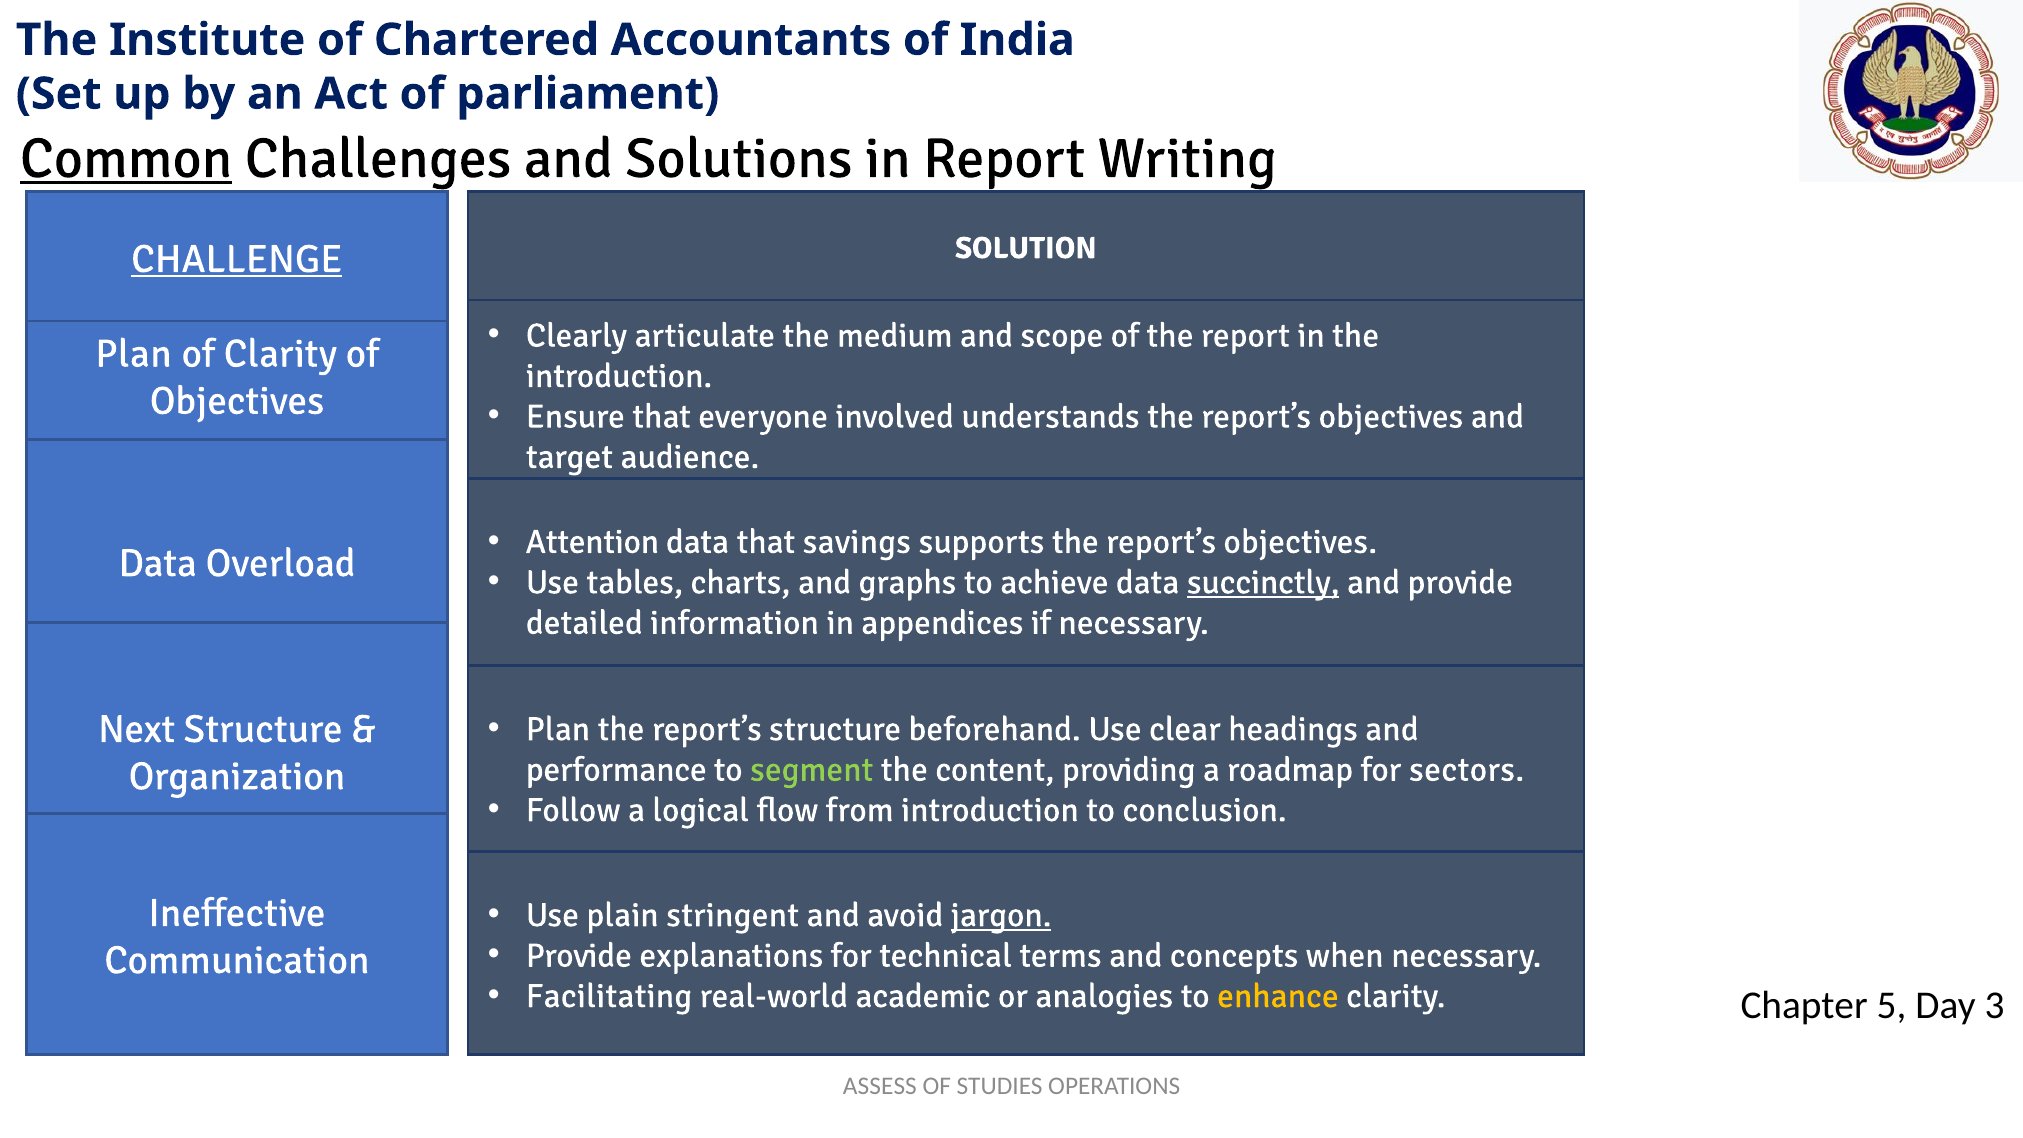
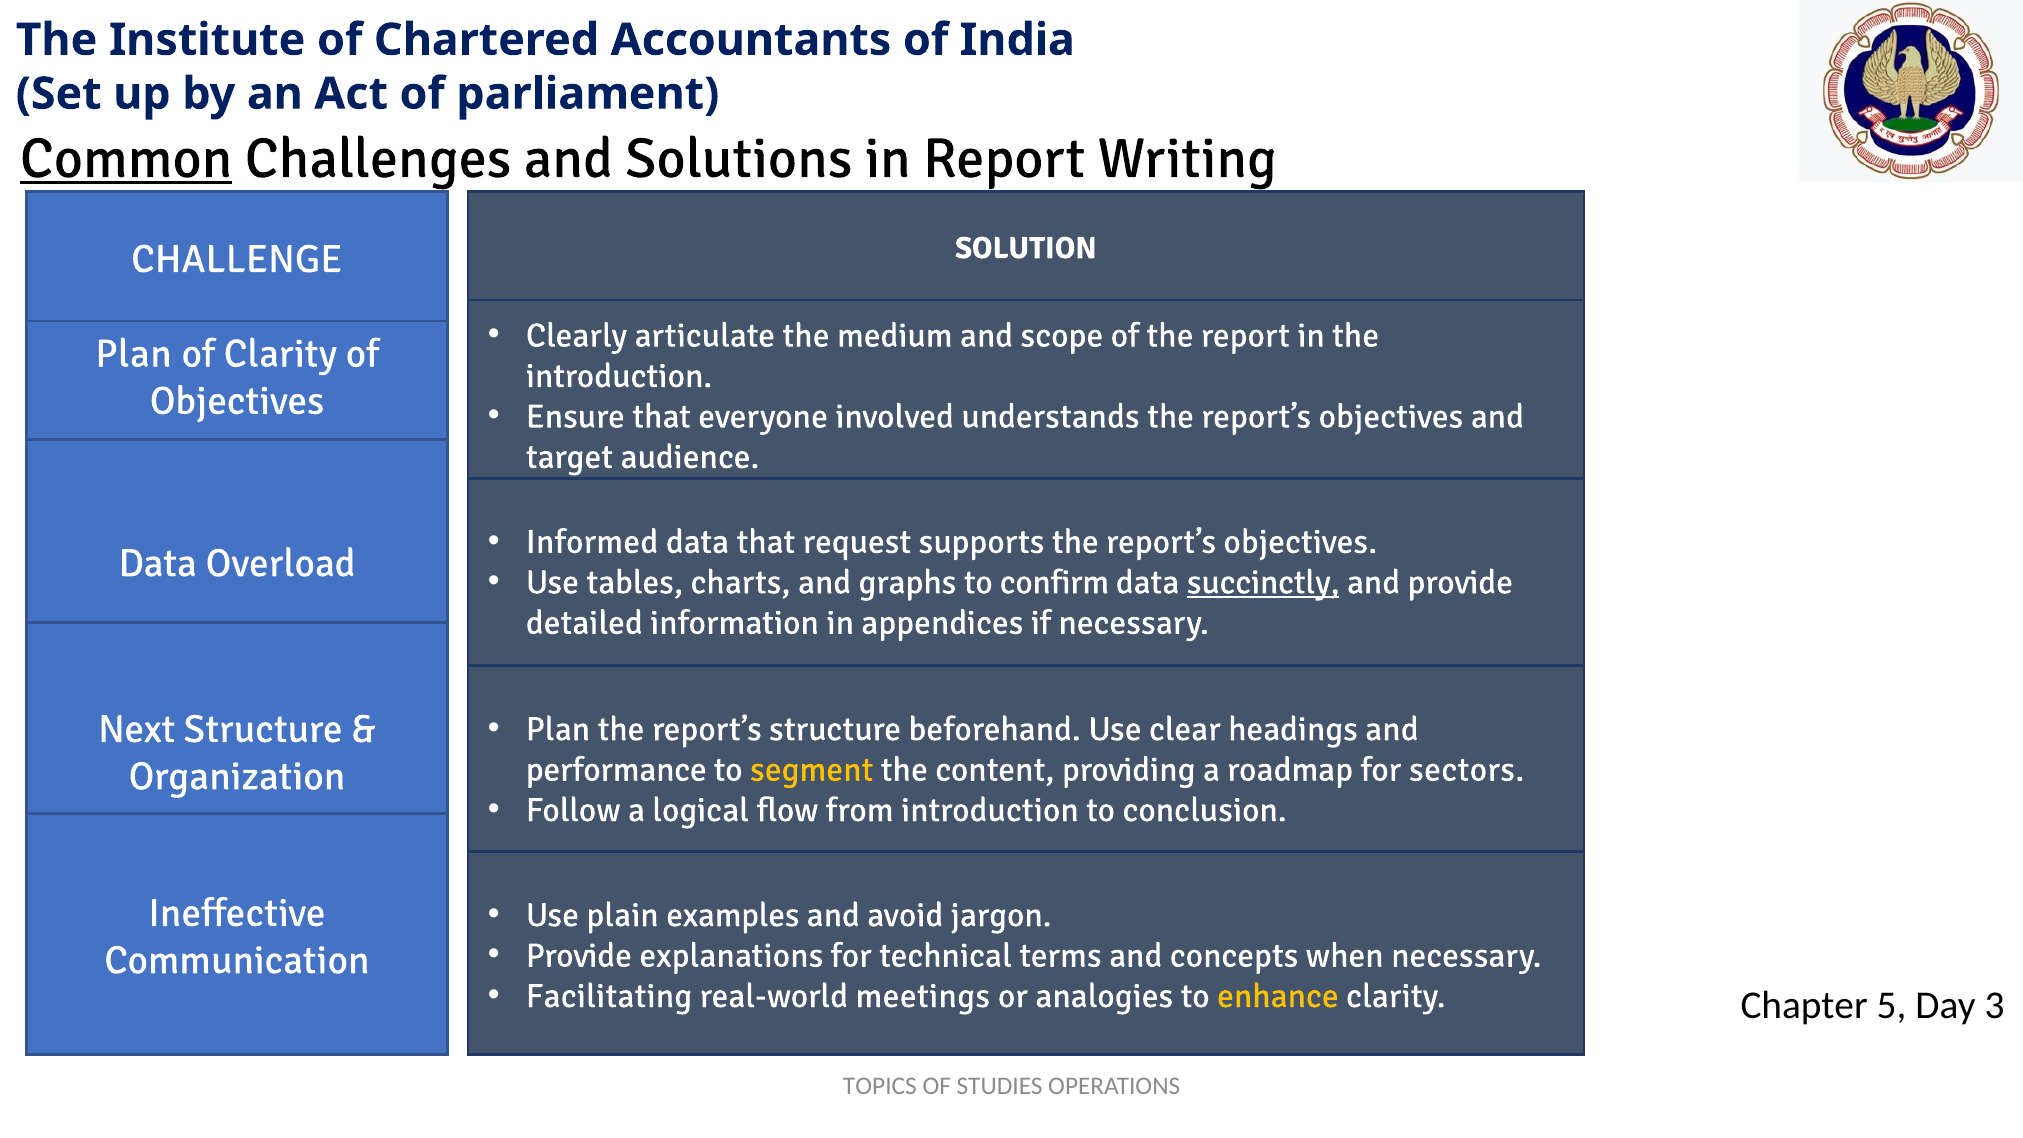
CHALLENGE underline: present -> none
Attention: Attention -> Informed
savings: savings -> request
achieve: achieve -> confirm
segment colour: light green -> yellow
stringent: stringent -> examples
jargon underline: present -> none
academic: academic -> meetings
ASSESS: ASSESS -> TOPICS
